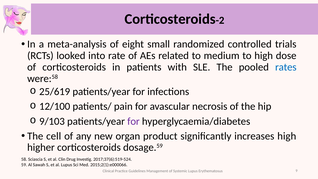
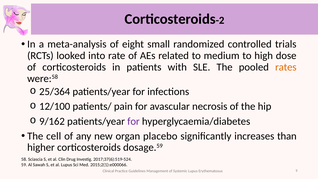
rates colour: blue -> orange
25/619: 25/619 -> 25/364
9/103: 9/103 -> 9/162
product: product -> placebo
increases high: high -> than
